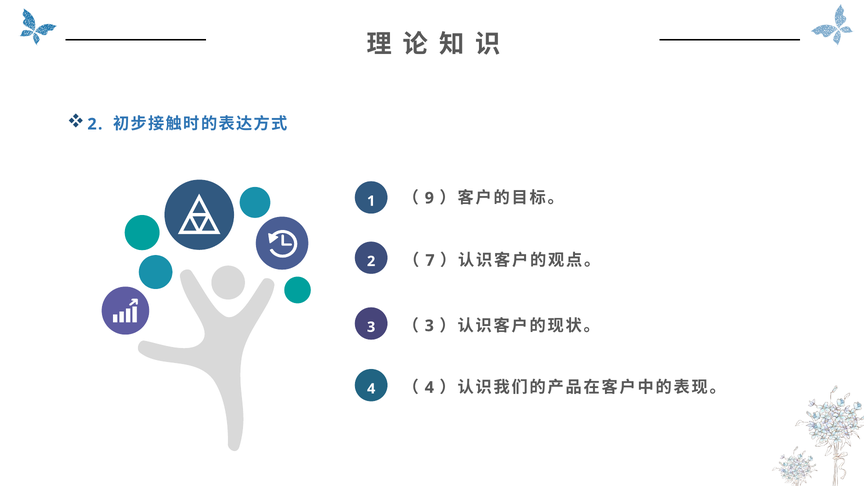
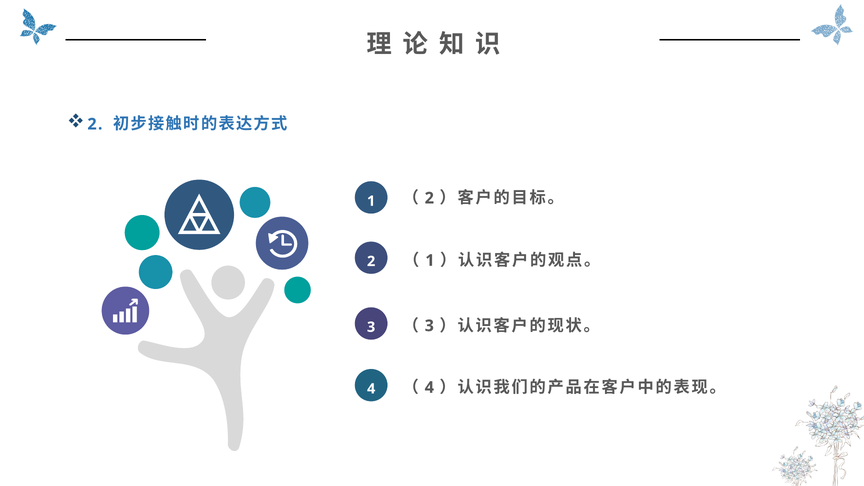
9 at (429, 198): 9 -> 2
7 at (430, 260): 7 -> 1
